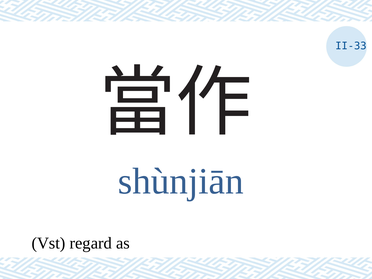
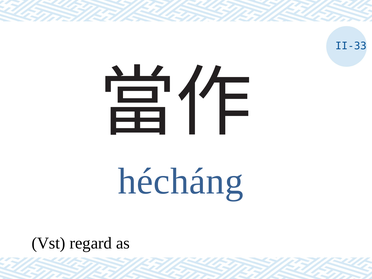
shùnjiān: shùnjiān -> hécháng
